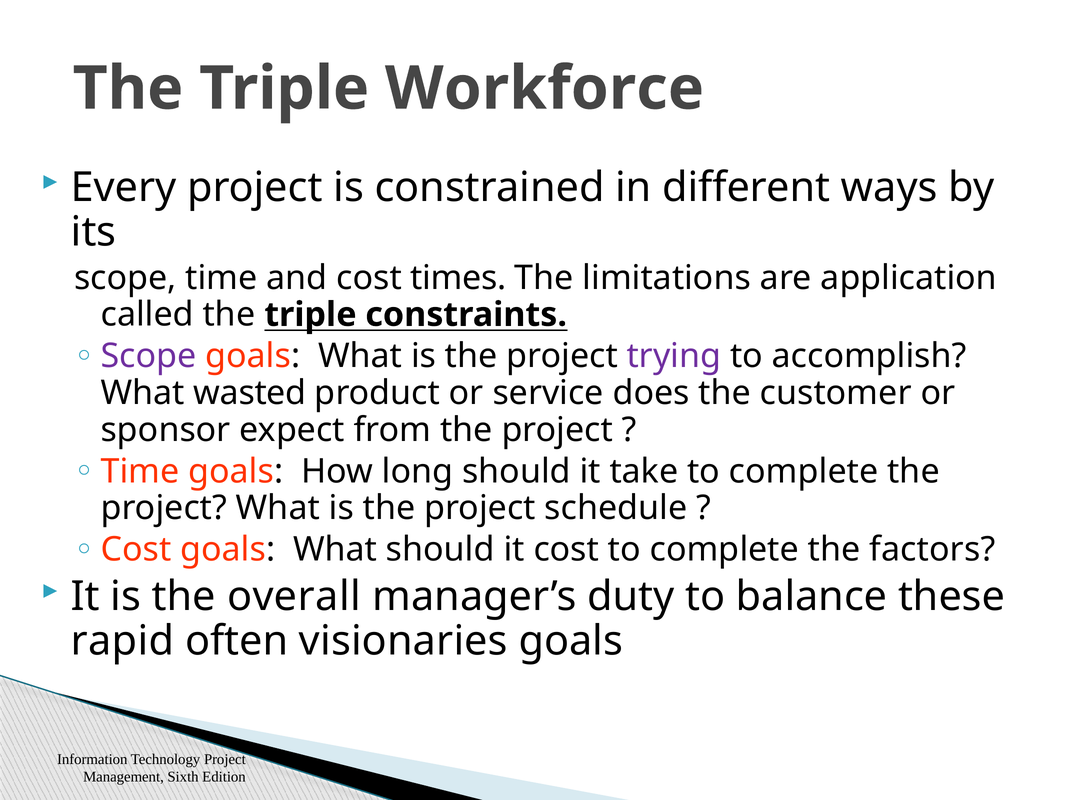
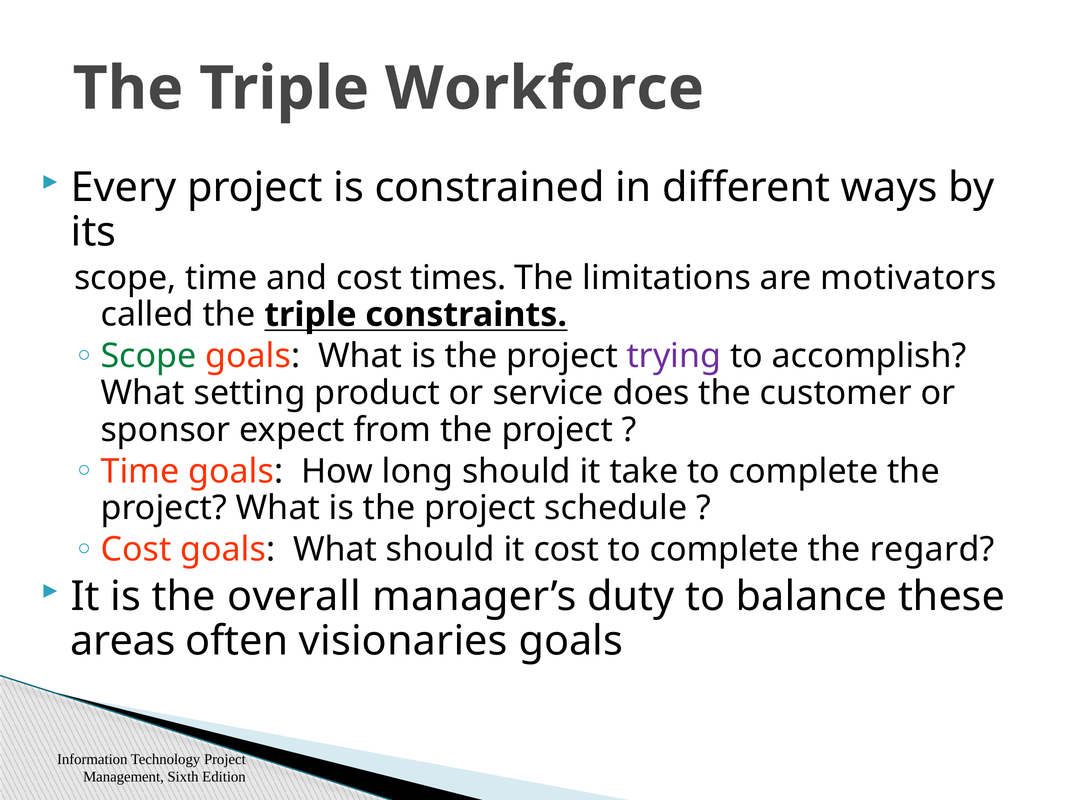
application: application -> motivators
Scope at (149, 356) colour: purple -> green
wasted: wasted -> setting
factors: factors -> regard
rapid: rapid -> areas
